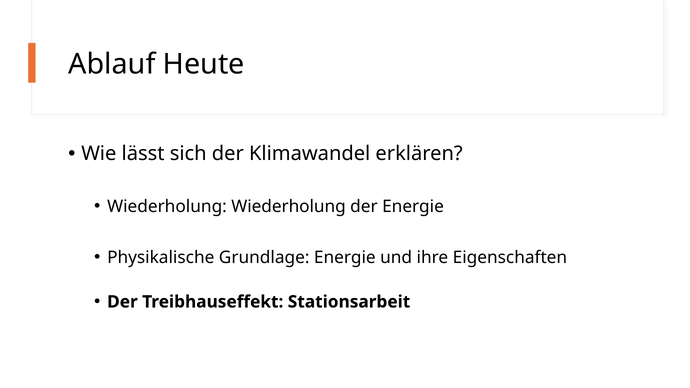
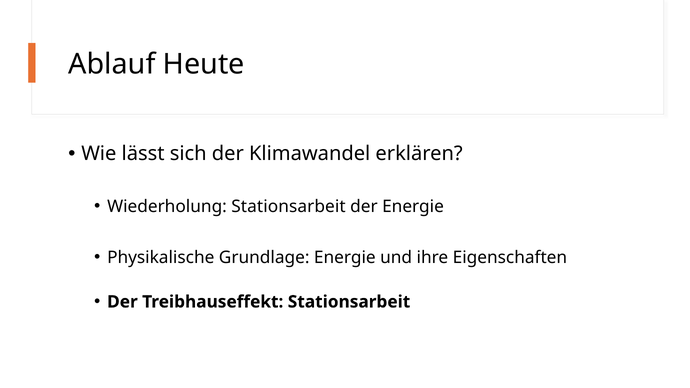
Wiederholung Wiederholung: Wiederholung -> Stationsarbeit
